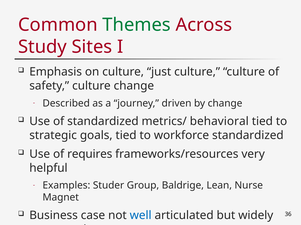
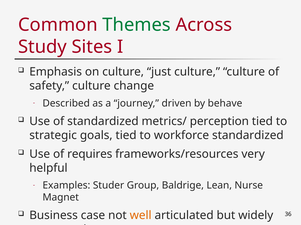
by change: change -> behave
behavioral: behavioral -> perception
well colour: blue -> orange
